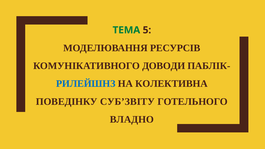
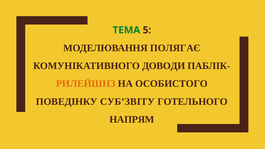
РЕСУРСІВ: РЕСУРСІВ -> ПОЛЯГАЄ
РИЛЕЙШНЗ colour: blue -> orange
КОЛЕКТИВНА: КОЛЕКТИВНА -> ОСОБИСТОГО
ВЛАДНО: ВЛАДНО -> НАПРЯМ
